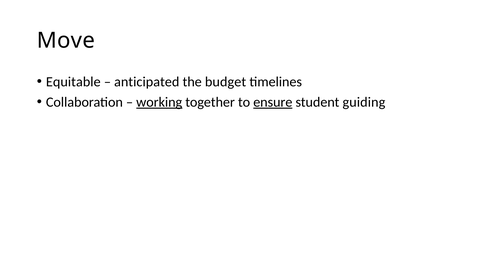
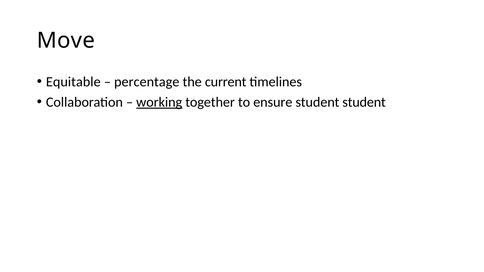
anticipated: anticipated -> percentage
budget: budget -> current
ensure underline: present -> none
student guiding: guiding -> student
